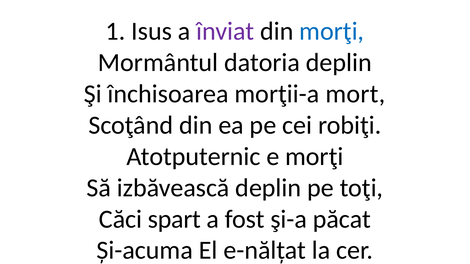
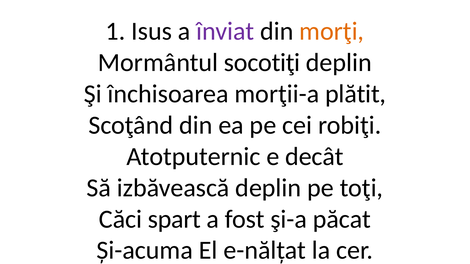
morţi at (332, 31) colour: blue -> orange
datoria: datoria -> socotiţi
mort: mort -> plătit
e morţi: morţi -> decât
